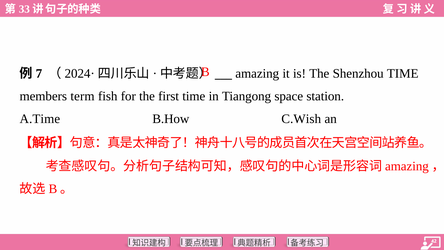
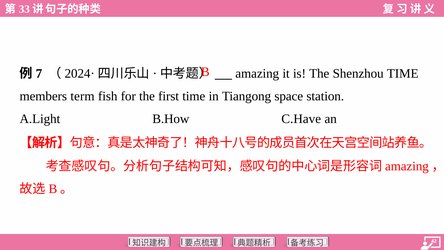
A.Time: A.Time -> A.Light
C.Wish: C.Wish -> C.Have
